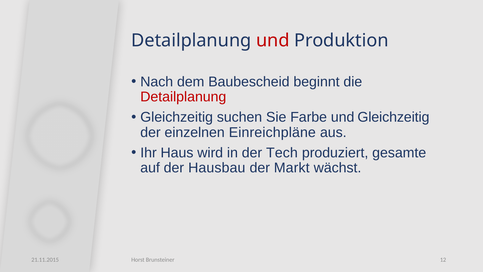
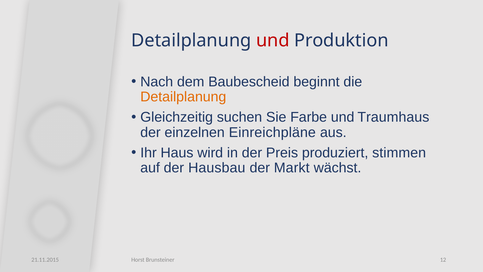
Detailplanung at (183, 97) colour: red -> orange
und Gleichzeitig: Gleichzeitig -> Traumhaus
Tech: Tech -> Preis
gesamte: gesamte -> stimmen
